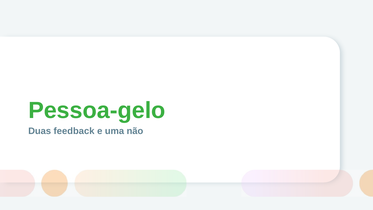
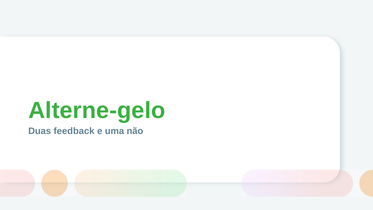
Pessoa-gelo: Pessoa-gelo -> Alterne-gelo
